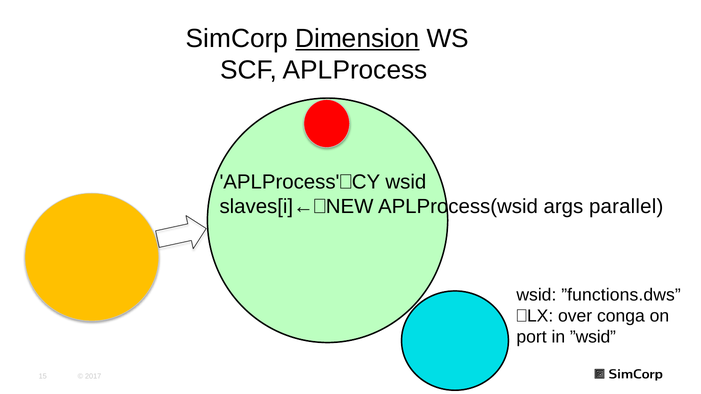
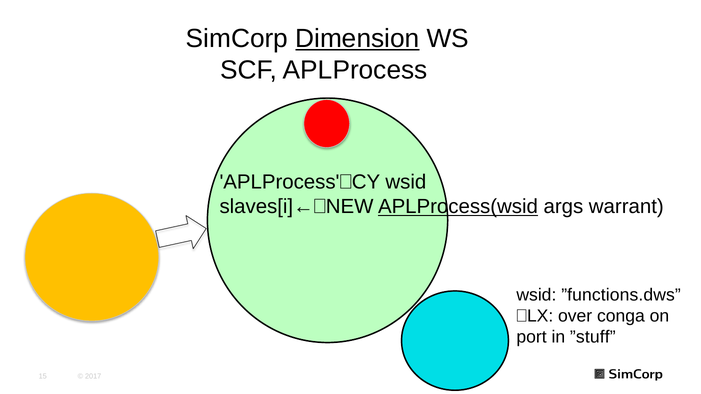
APLProcess(wsid underline: none -> present
parallel: parallel -> warrant
”wsid: ”wsid -> ”stuff
